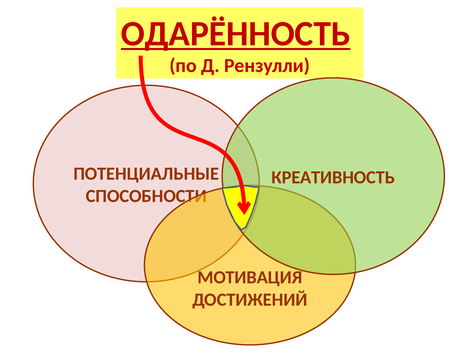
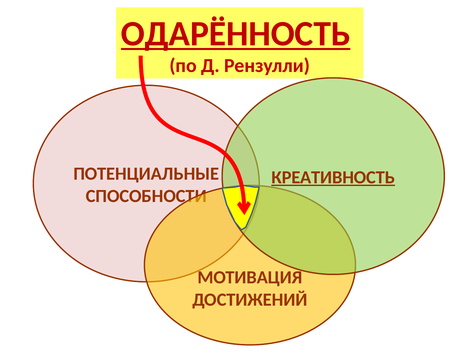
КРЕАТИВНОСТЬ underline: none -> present
